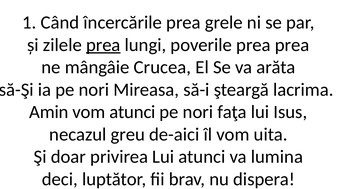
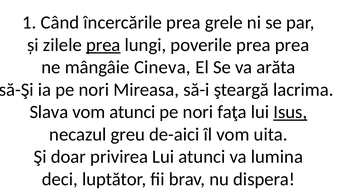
Crucea: Crucea -> Cineva
Amin: Amin -> Slava
Isus underline: none -> present
